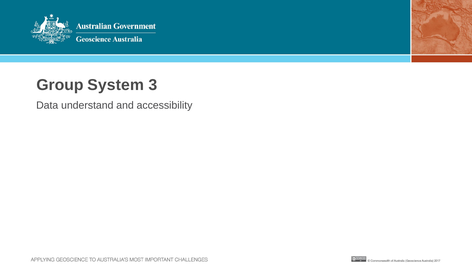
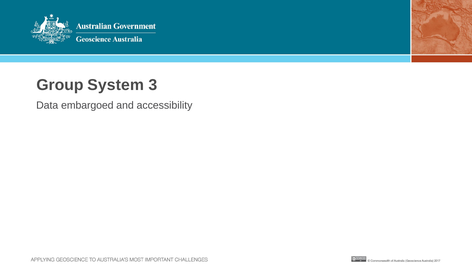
understand: understand -> embargoed
